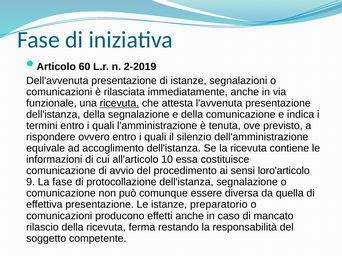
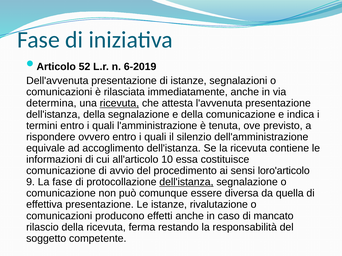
60: 60 -> 52
2-2019: 2-2019 -> 6-2019
funzionale: funzionale -> determina
dell'istanza at (186, 182) underline: none -> present
preparatorio: preparatorio -> rivalutazione
